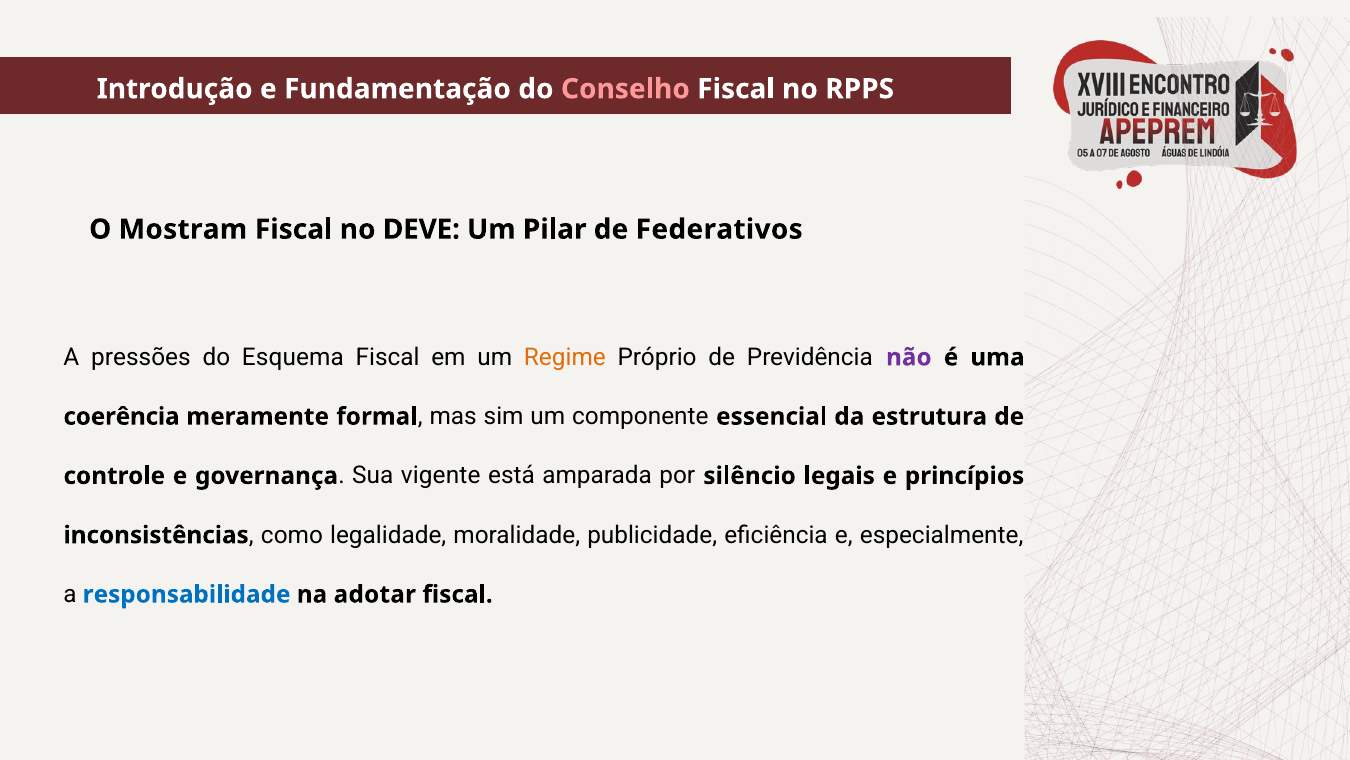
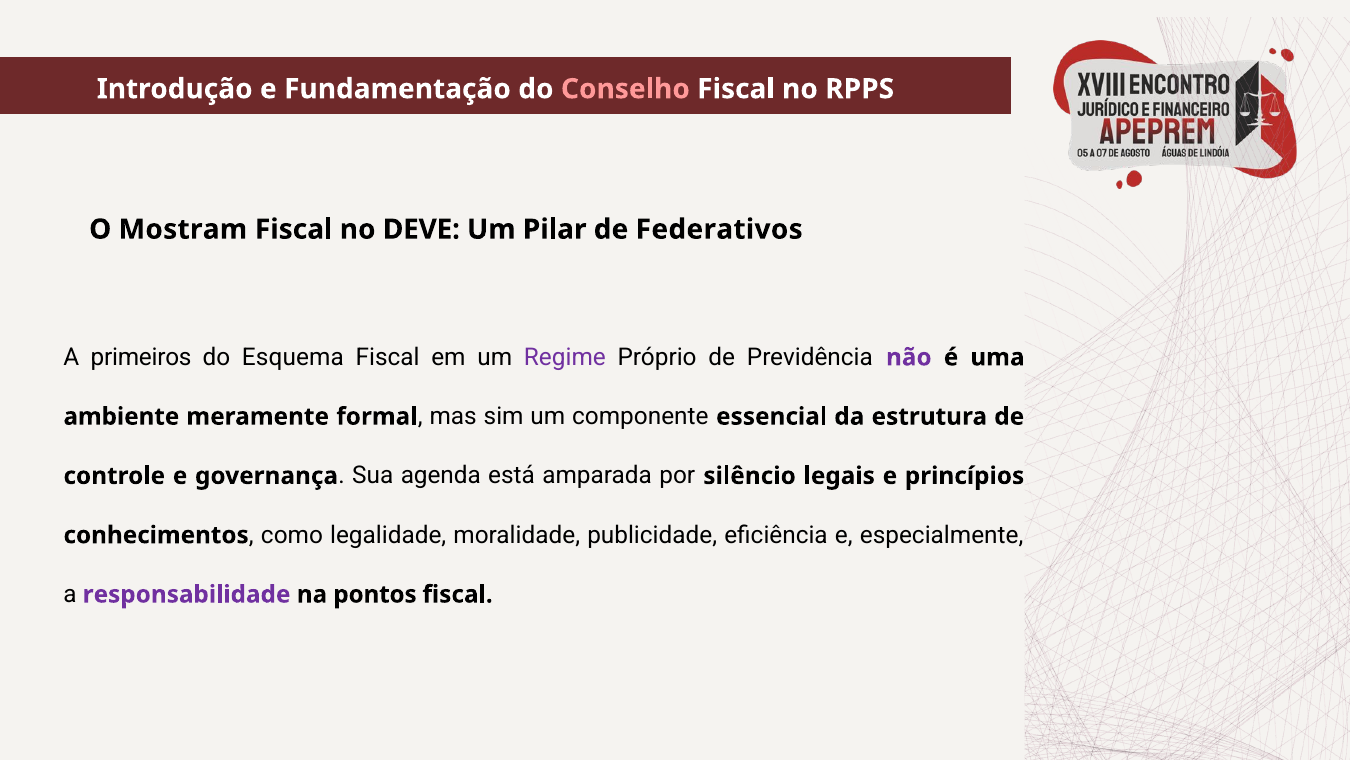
pressões: pressões -> primeiros
Regime colour: orange -> purple
coerência: coerência -> ambiente
vigente: vigente -> agenda
inconsistências: inconsistências -> conhecimentos
responsabilidade colour: blue -> purple
adotar: adotar -> pontos
